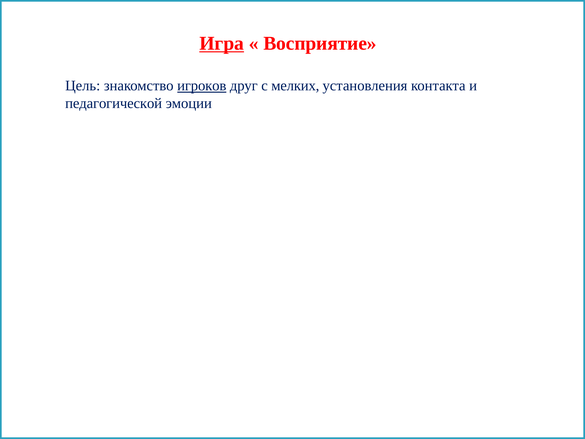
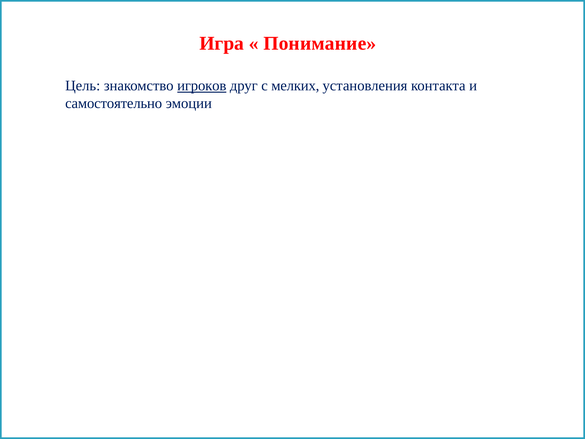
Игра underline: present -> none
Восприятие: Восприятие -> Понимание
педагогической: педагогической -> самостоятельно
